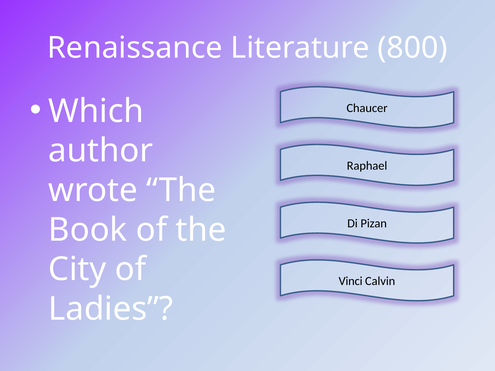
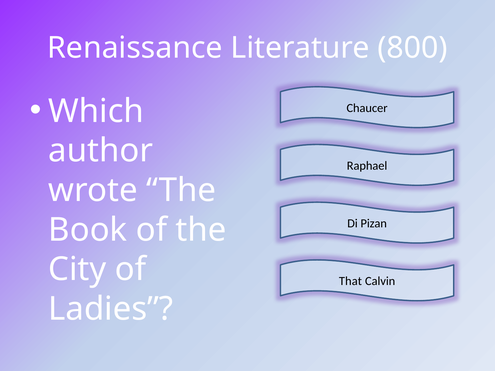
Vinci: Vinci -> That
